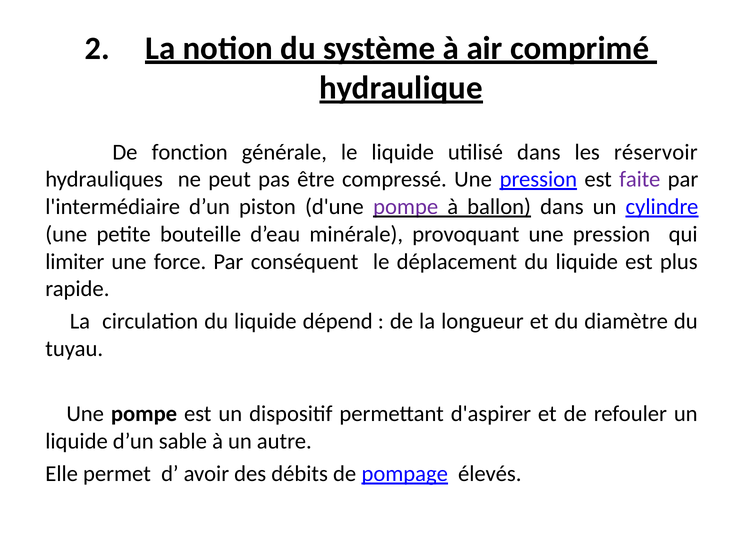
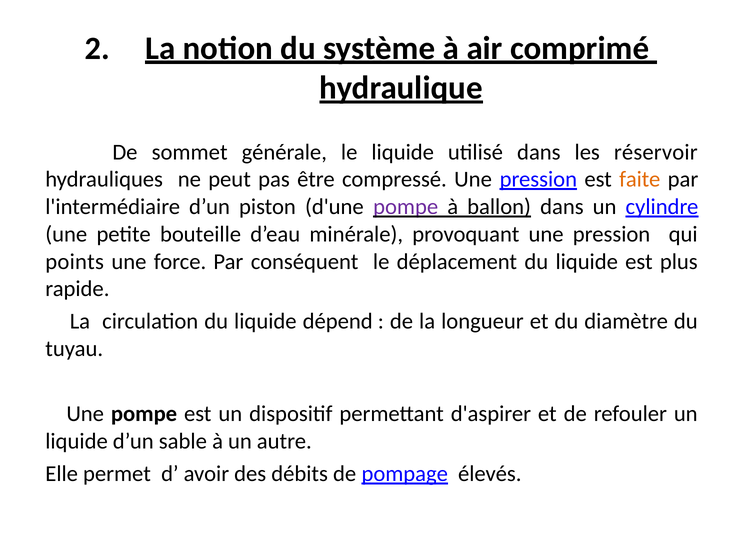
fonction: fonction -> sommet
faite colour: purple -> orange
limiter: limiter -> points
